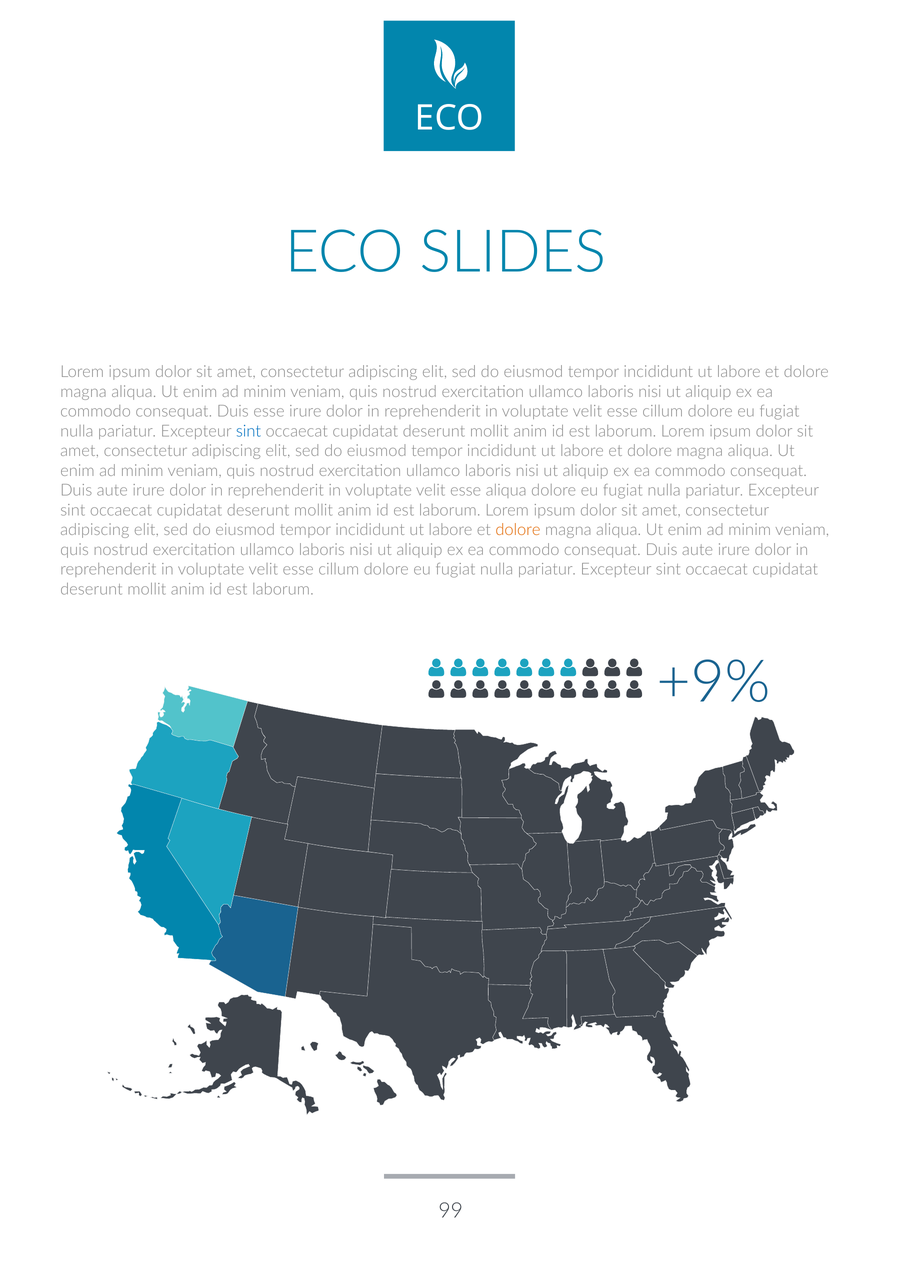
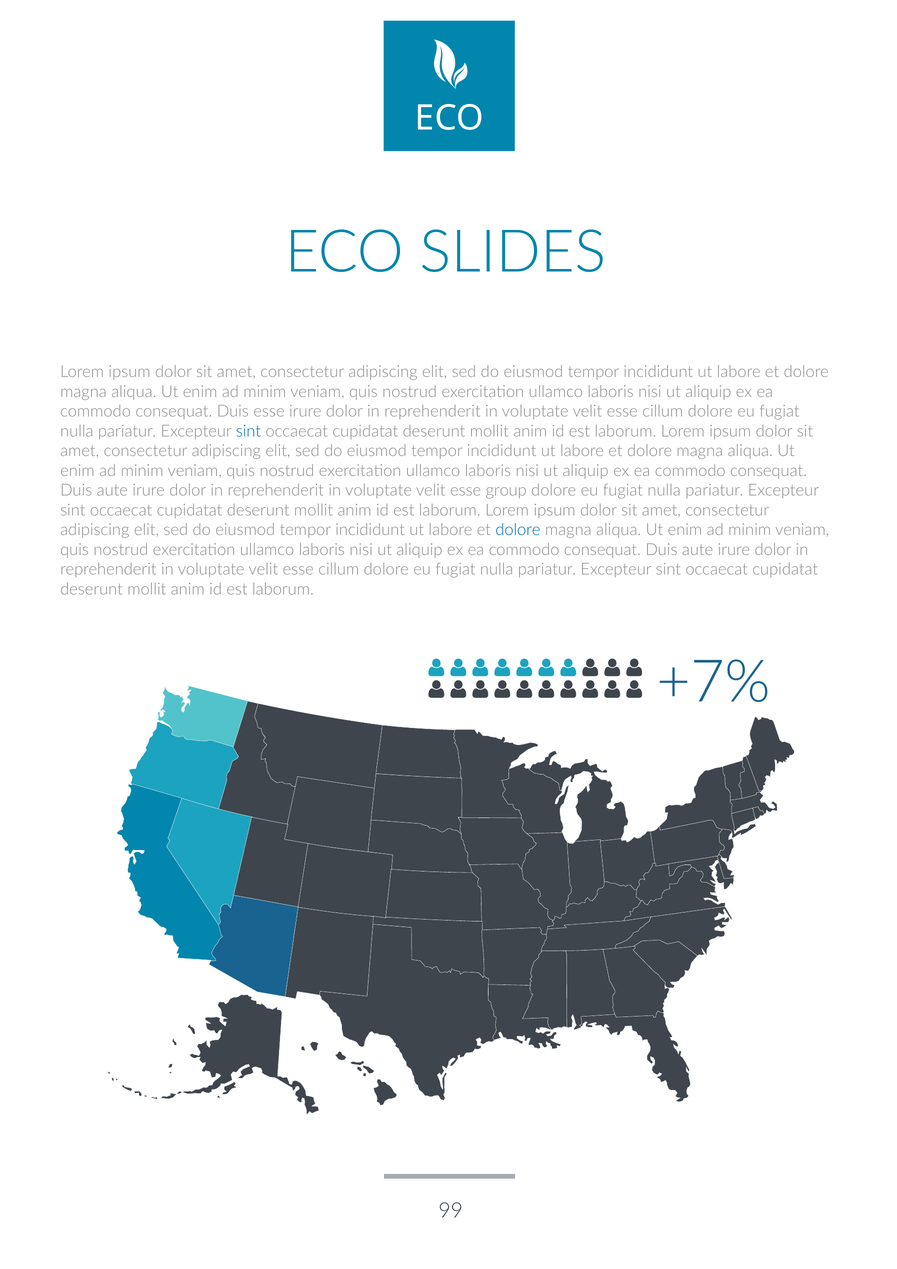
esse aliqua: aliqua -> group
dolore at (518, 530) colour: orange -> blue
+9%: +9% -> +7%
